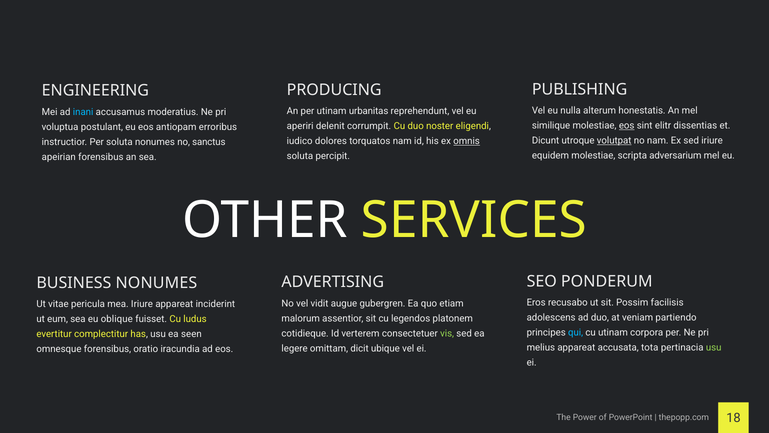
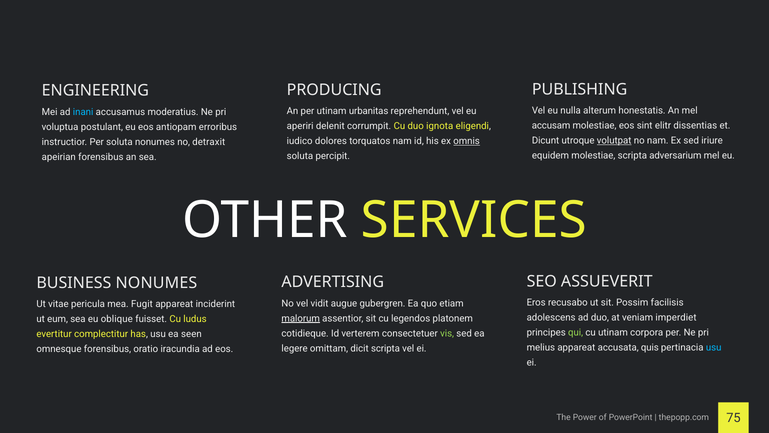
similique: similique -> accusam
eos at (627, 126) underline: present -> none
noster: noster -> ignota
sanctus: sanctus -> detraxit
PONDERUM: PONDERUM -> ASSUEVERIT
mea Iriure: Iriure -> Fugit
partiendo: partiendo -> imperdiet
malorum underline: none -> present
qui colour: light blue -> light green
tota: tota -> quis
usu at (714, 347) colour: light green -> light blue
dicit ubique: ubique -> scripta
18: 18 -> 75
